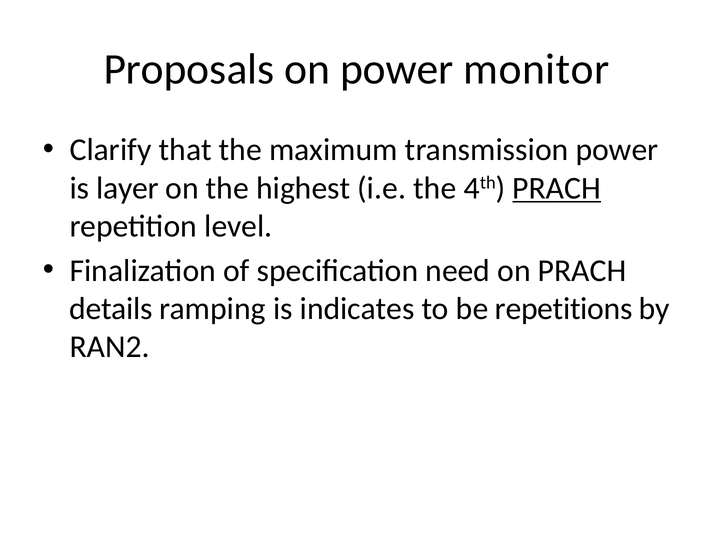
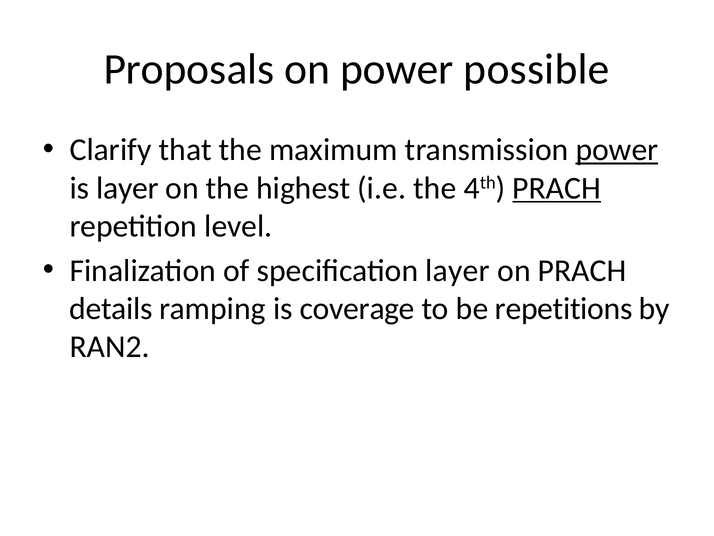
monitor: monitor -> possible
power at (617, 150) underline: none -> present
specification need: need -> layer
indicates: indicates -> coverage
